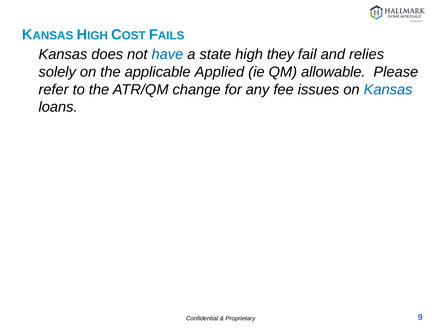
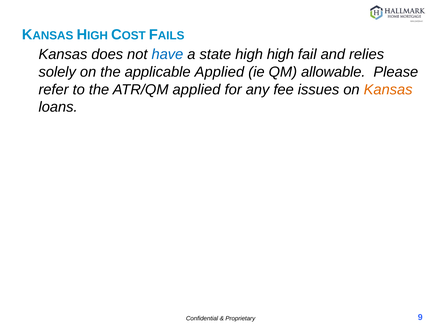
high they: they -> high
ATR/QM change: change -> applied
Kansas at (388, 90) colour: blue -> orange
